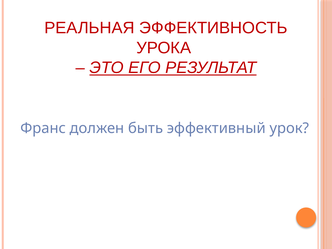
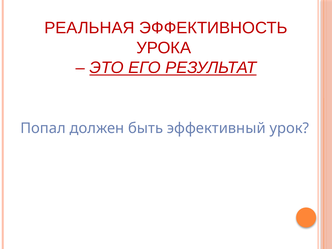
Франс: Франс -> Попал
